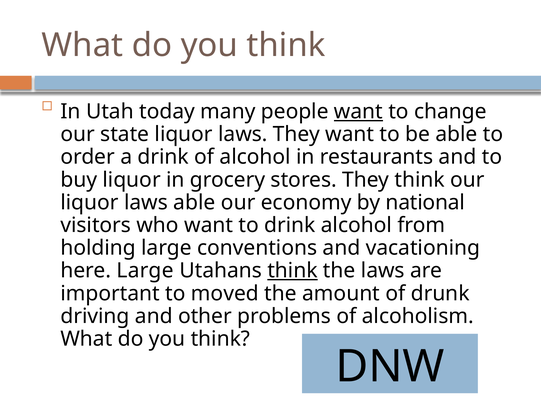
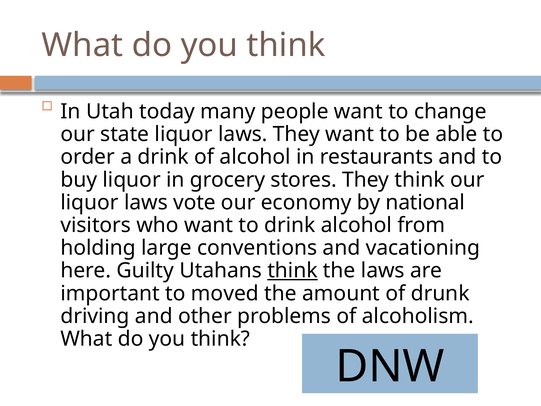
want at (358, 111) underline: present -> none
laws able: able -> vote
here Large: Large -> Guilty
